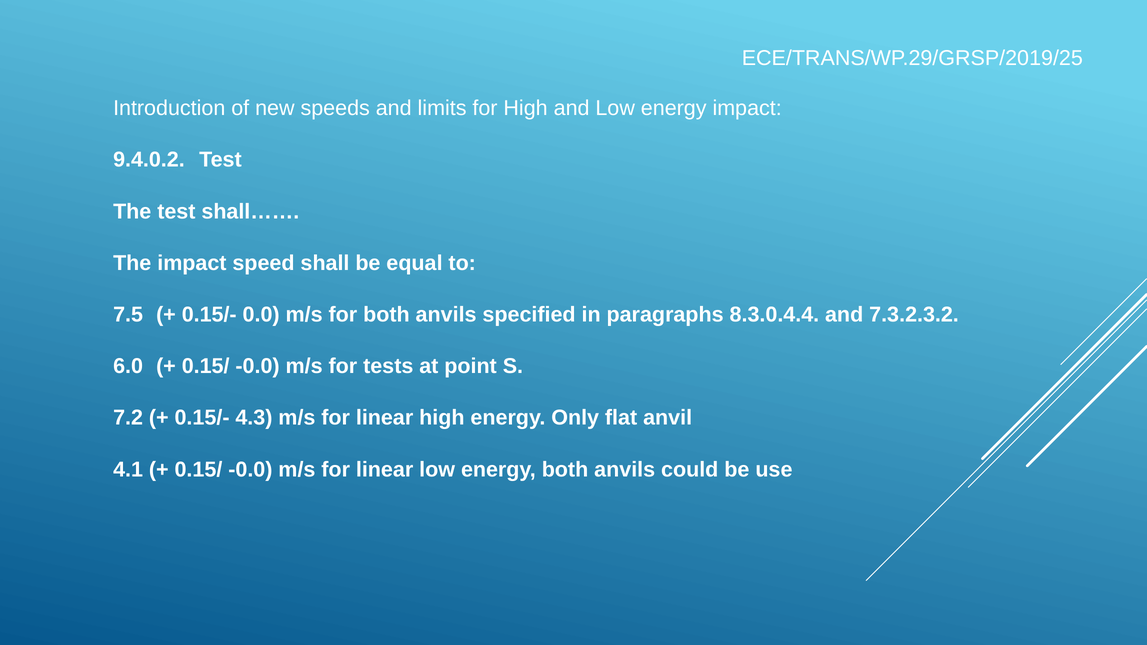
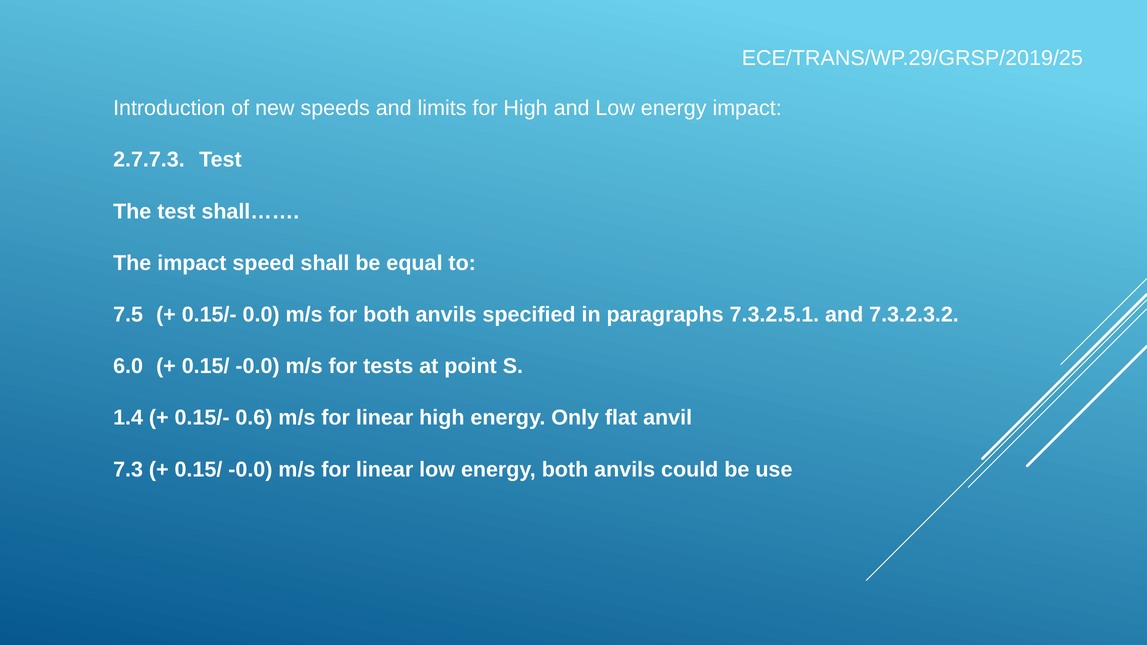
9.4.0.2: 9.4.0.2 -> 2.7.7.3
8.3.0.4.4: 8.3.0.4.4 -> 7.3.2.5.1
7.2: 7.2 -> 1.4
4.3: 4.3 -> 0.6
4.1: 4.1 -> 7.3
